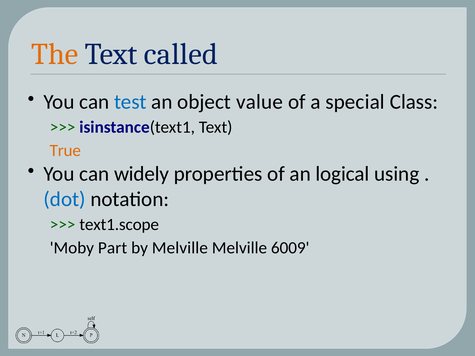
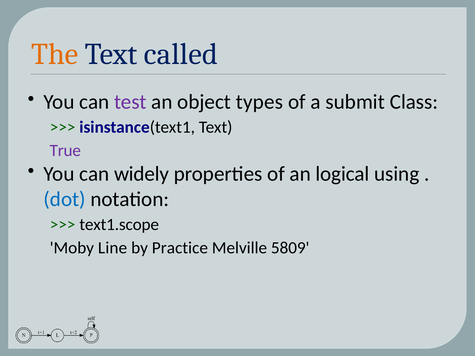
test colour: blue -> purple
value: value -> types
special: special -> submit
True colour: orange -> purple
Part: Part -> Line
by Melville: Melville -> Practice
6009: 6009 -> 5809
